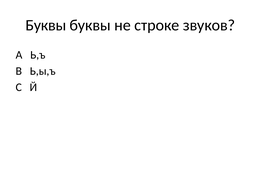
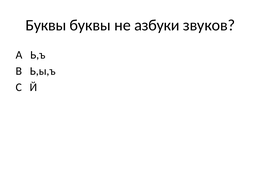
строке: строке -> азбуки
